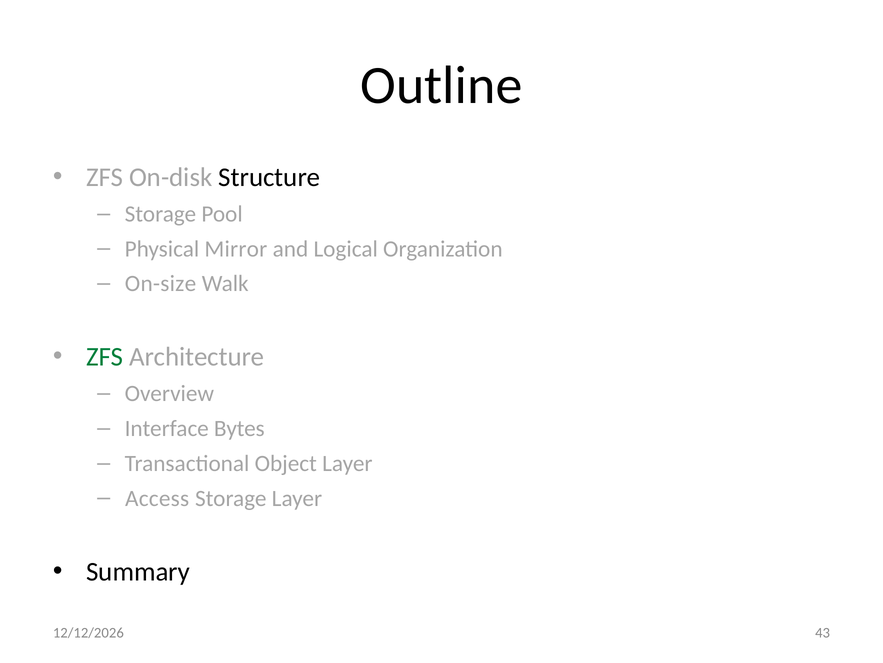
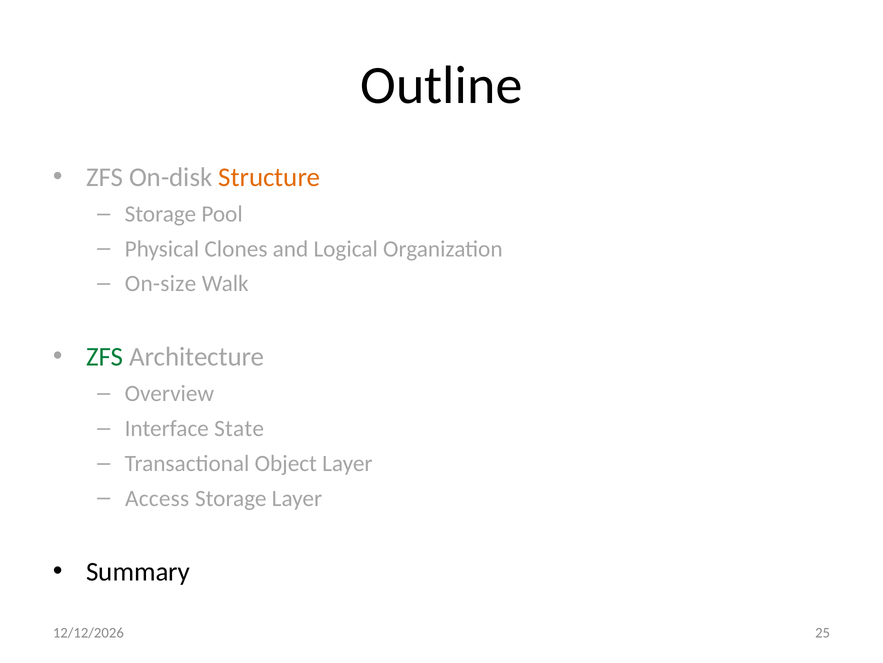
Structure colour: black -> orange
Mirror: Mirror -> Clones
Bytes: Bytes -> State
43: 43 -> 25
